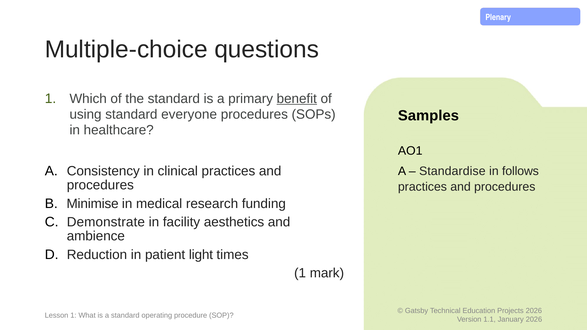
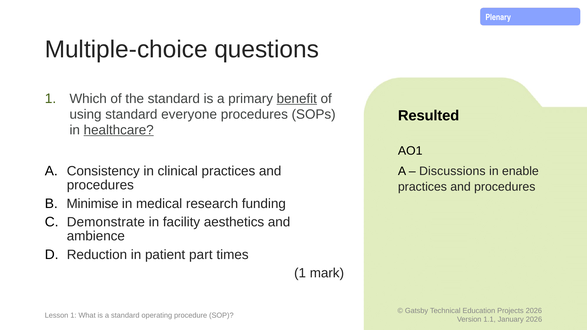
Samples: Samples -> Resulted
healthcare underline: none -> present
Standardise: Standardise -> Discussions
follows: follows -> enable
light: light -> part
